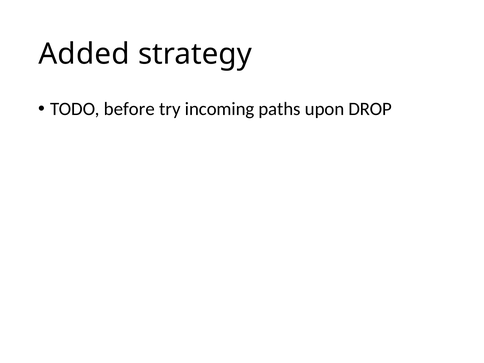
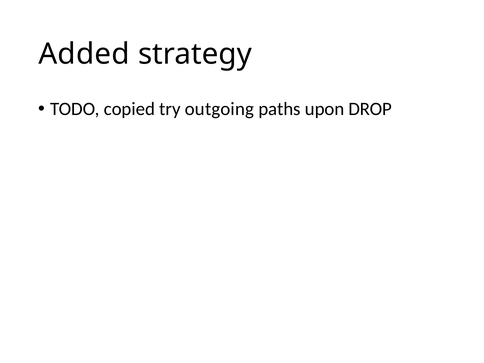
before: before -> copied
incoming: incoming -> outgoing
